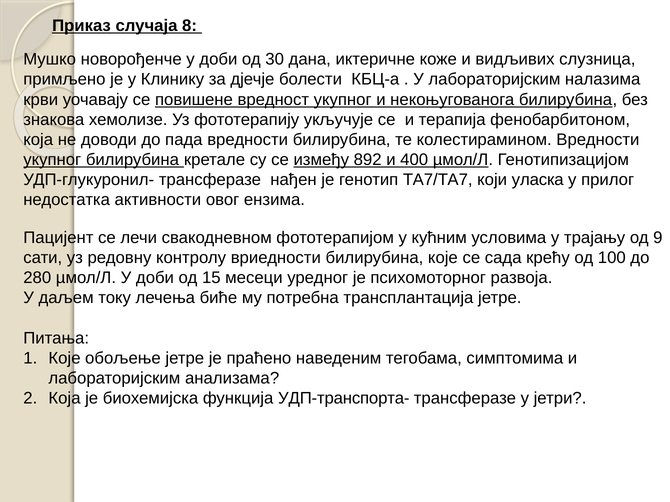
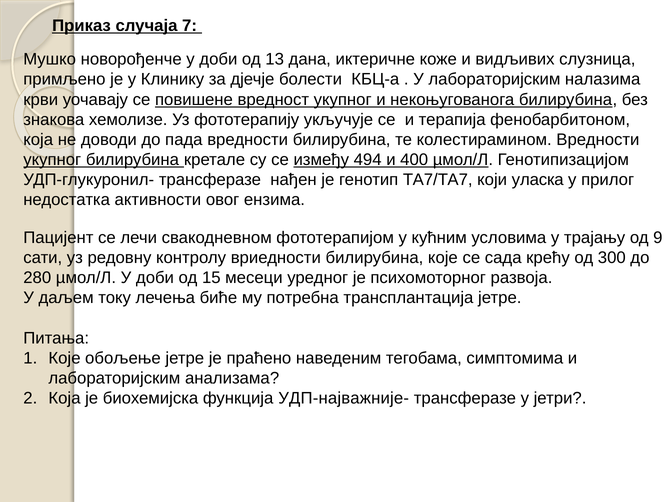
8: 8 -> 7
30: 30 -> 13
892: 892 -> 494
100: 100 -> 300
УДП-транспорта-: УДП-транспорта- -> УДП-најважније-
